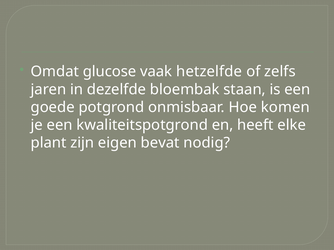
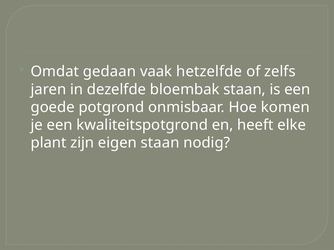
glucose: glucose -> gedaan
eigen bevat: bevat -> staan
